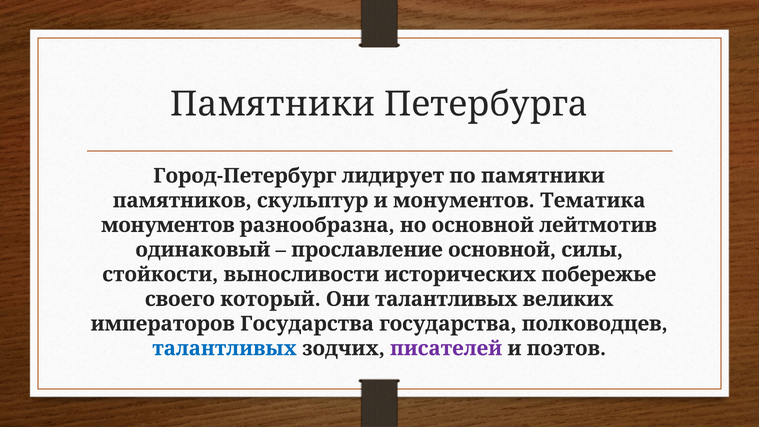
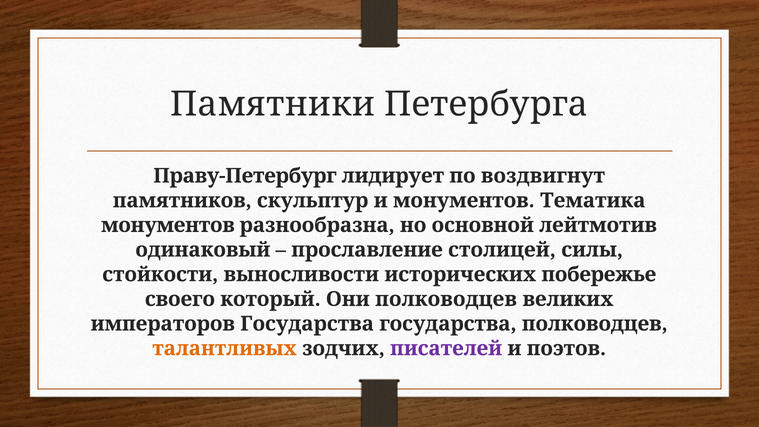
Город-Петербург: Город-Петербург -> Праву-Петербург
по памятники: памятники -> воздвигнут
прославление основной: основной -> столицей
Они талантливых: талантливых -> полководцев
талантливых at (225, 348) colour: blue -> orange
